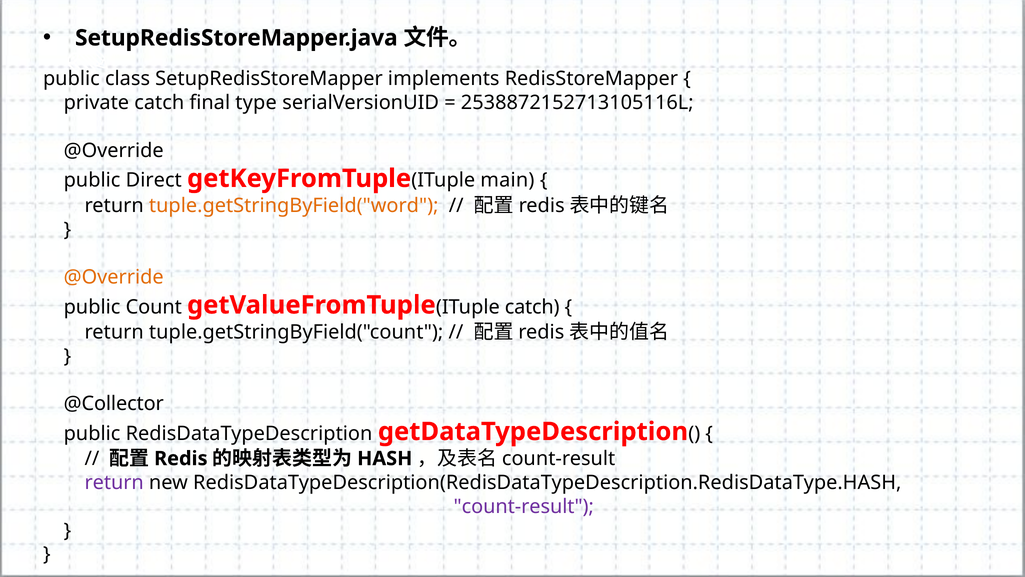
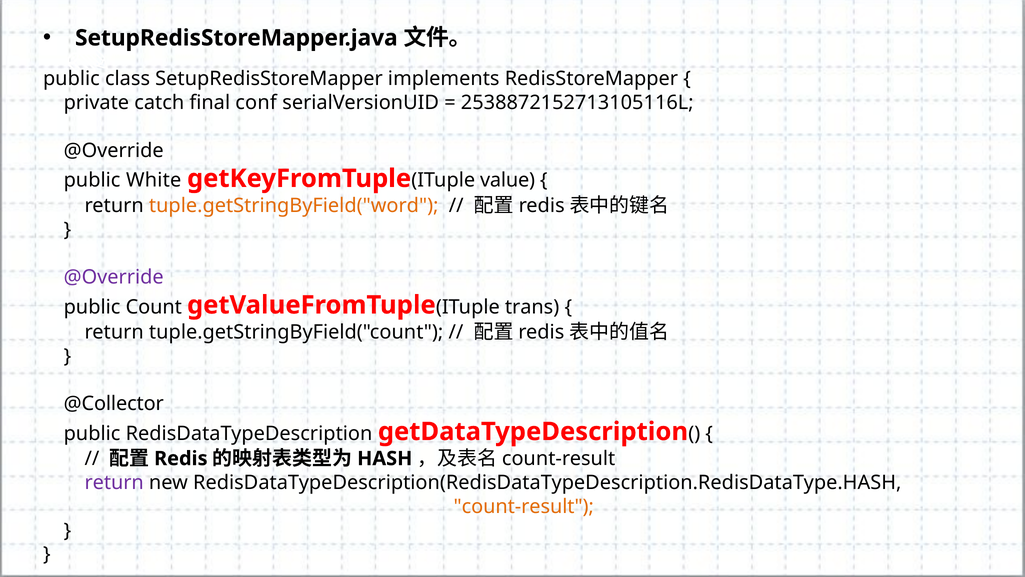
type: type -> conf
Direct: Direct -> White
main: main -> value
@Override at (114, 277) colour: orange -> purple
getValueFromTuple(ITuple catch: catch -> trans
count-result colour: purple -> orange
